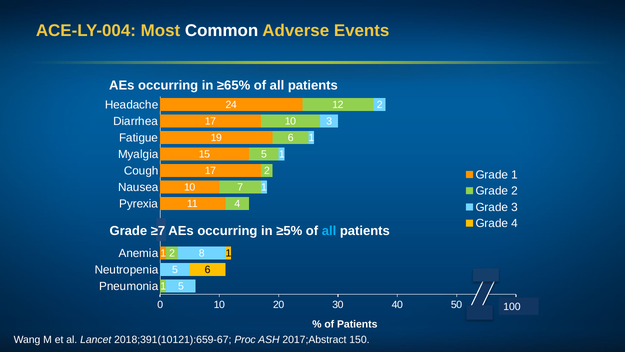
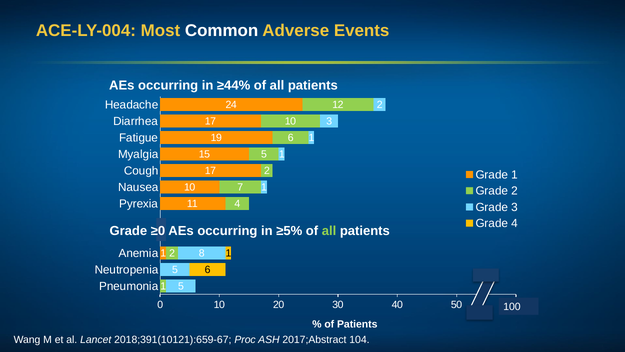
≥65%: ≥65% -> ≥44%
≥7: ≥7 -> ≥0
all at (329, 230) colour: light blue -> light green
150: 150 -> 104
